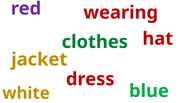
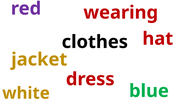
clothes colour: green -> black
